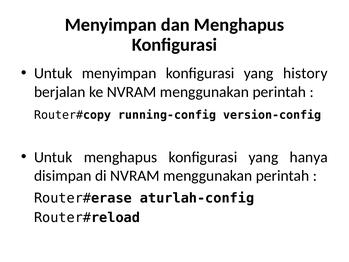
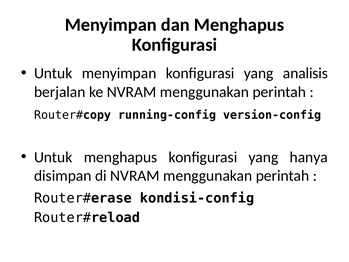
history: history -> analisis
aturlah-config: aturlah-config -> kondisi-config
